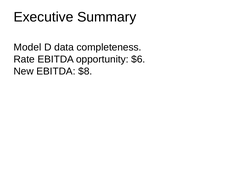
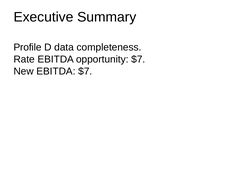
Model: Model -> Profile
opportunity $6: $6 -> $7
EBITDA $8: $8 -> $7
